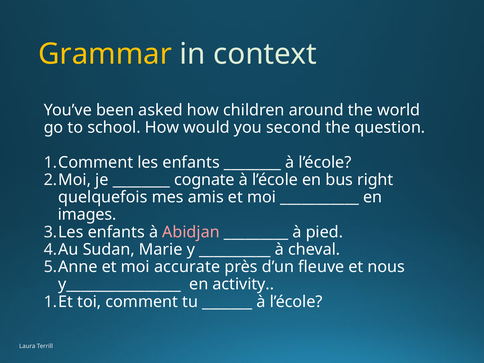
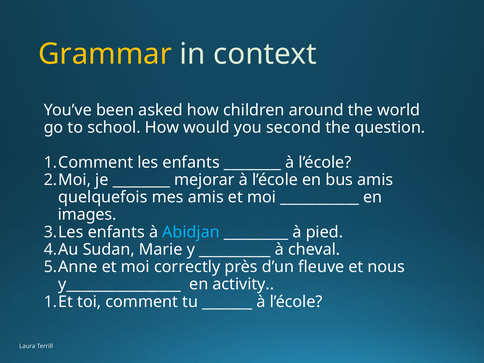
cognate: cognate -> mejorar
bus right: right -> amis
Abidjan colour: pink -> light blue
accurate: accurate -> correctly
